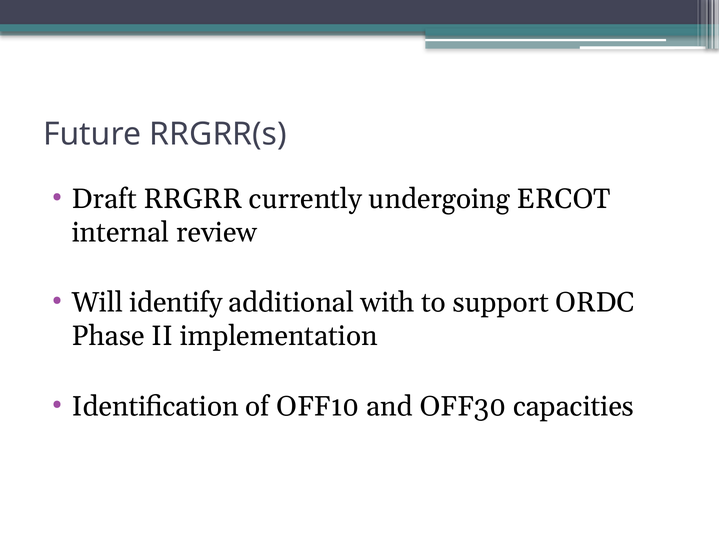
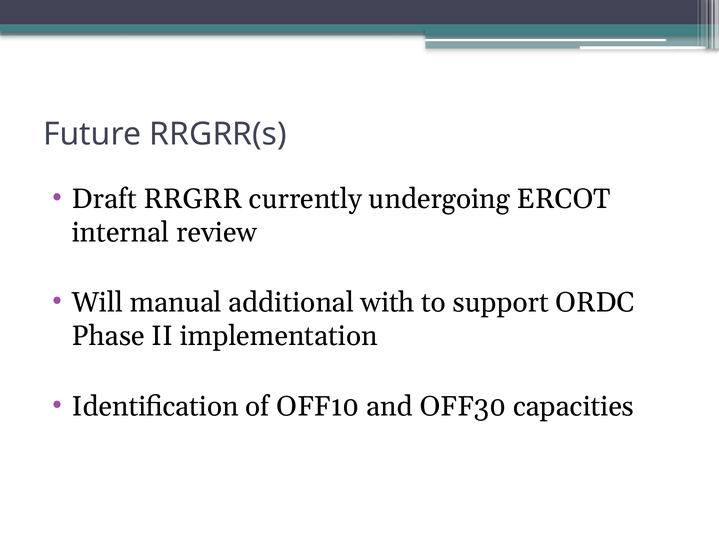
identify: identify -> manual
